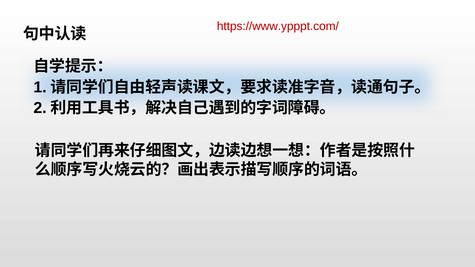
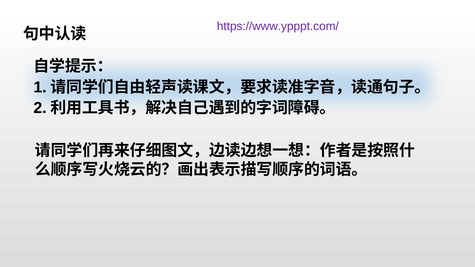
https://www.ypppt.com/ colour: red -> purple
